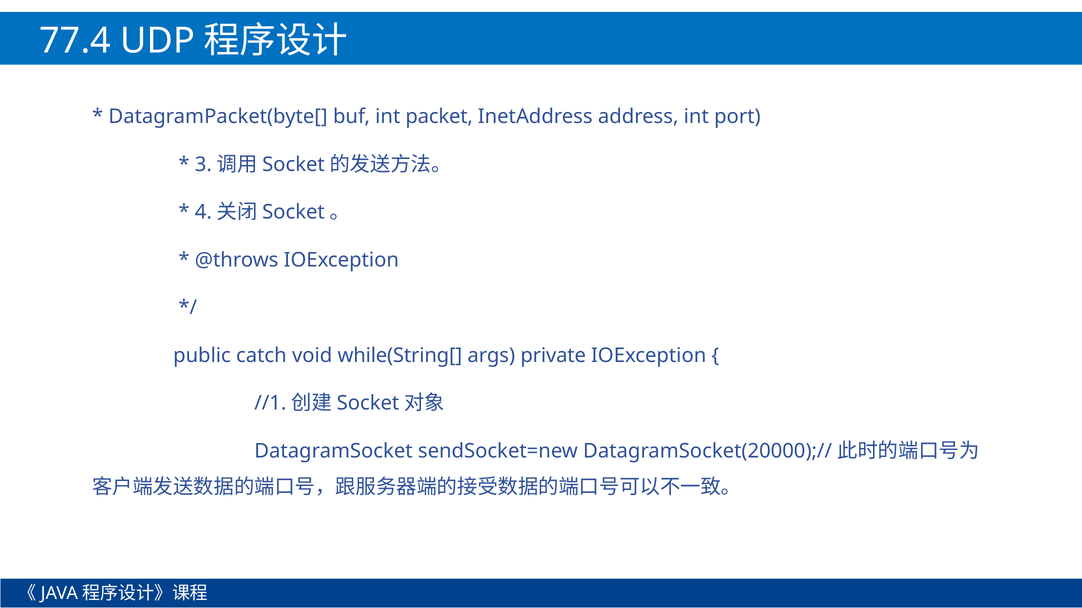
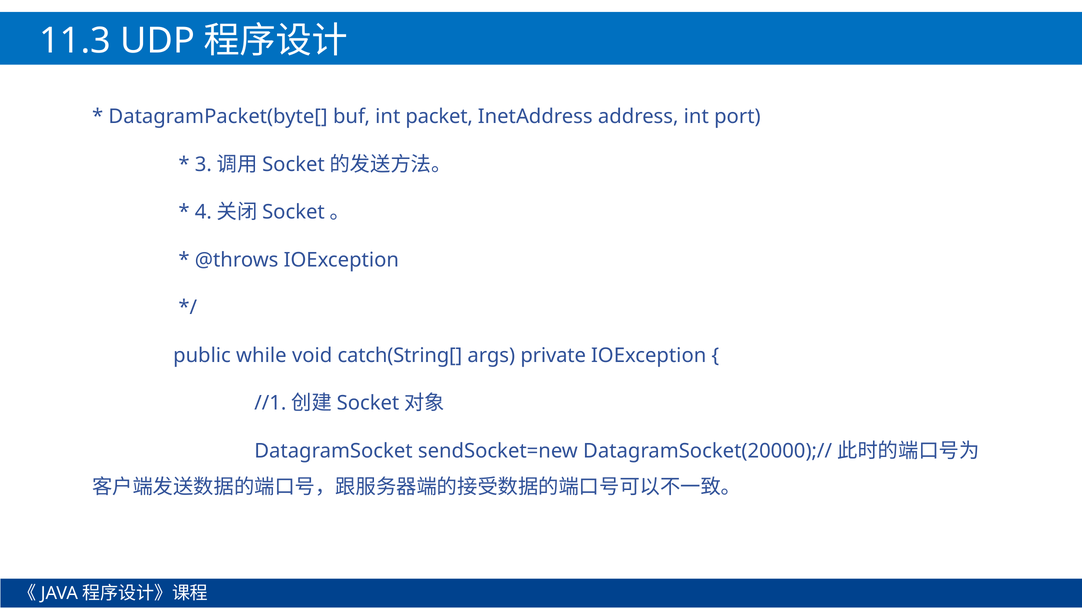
77.4: 77.4 -> 11.3
catch: catch -> while
while(String[: while(String[ -> catch(String[
